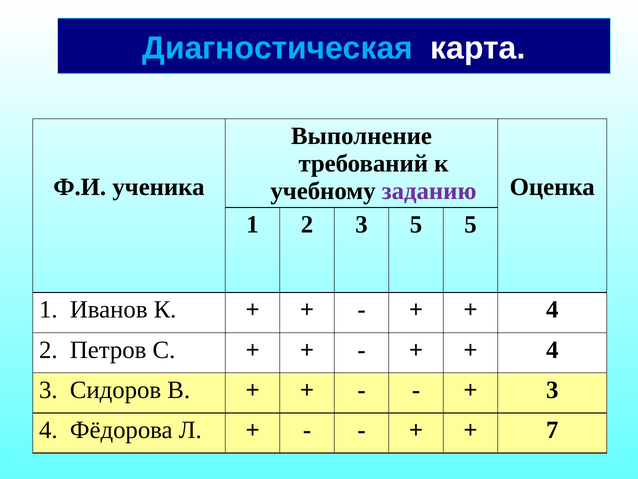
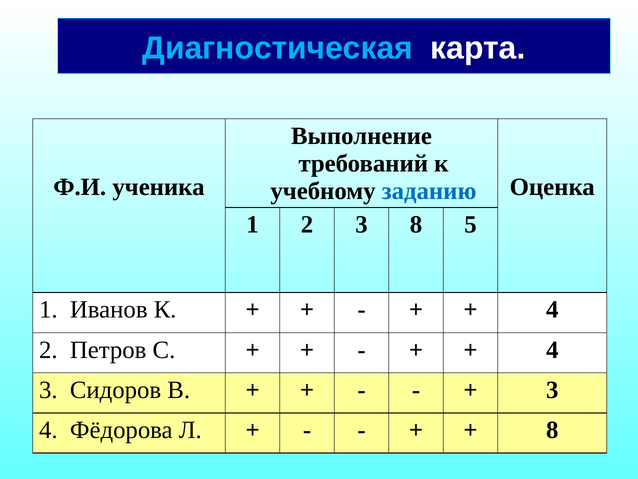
заданию colour: purple -> blue
3 5: 5 -> 8
7 at (552, 430): 7 -> 8
